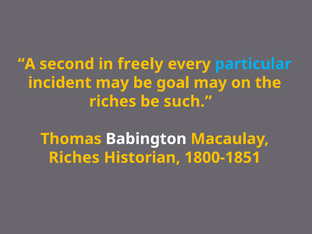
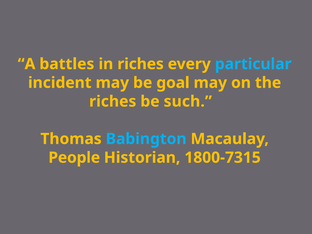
second: second -> battles
in freely: freely -> riches
Babington colour: white -> light blue
Riches at (74, 158): Riches -> People
1800-1851: 1800-1851 -> 1800-7315
